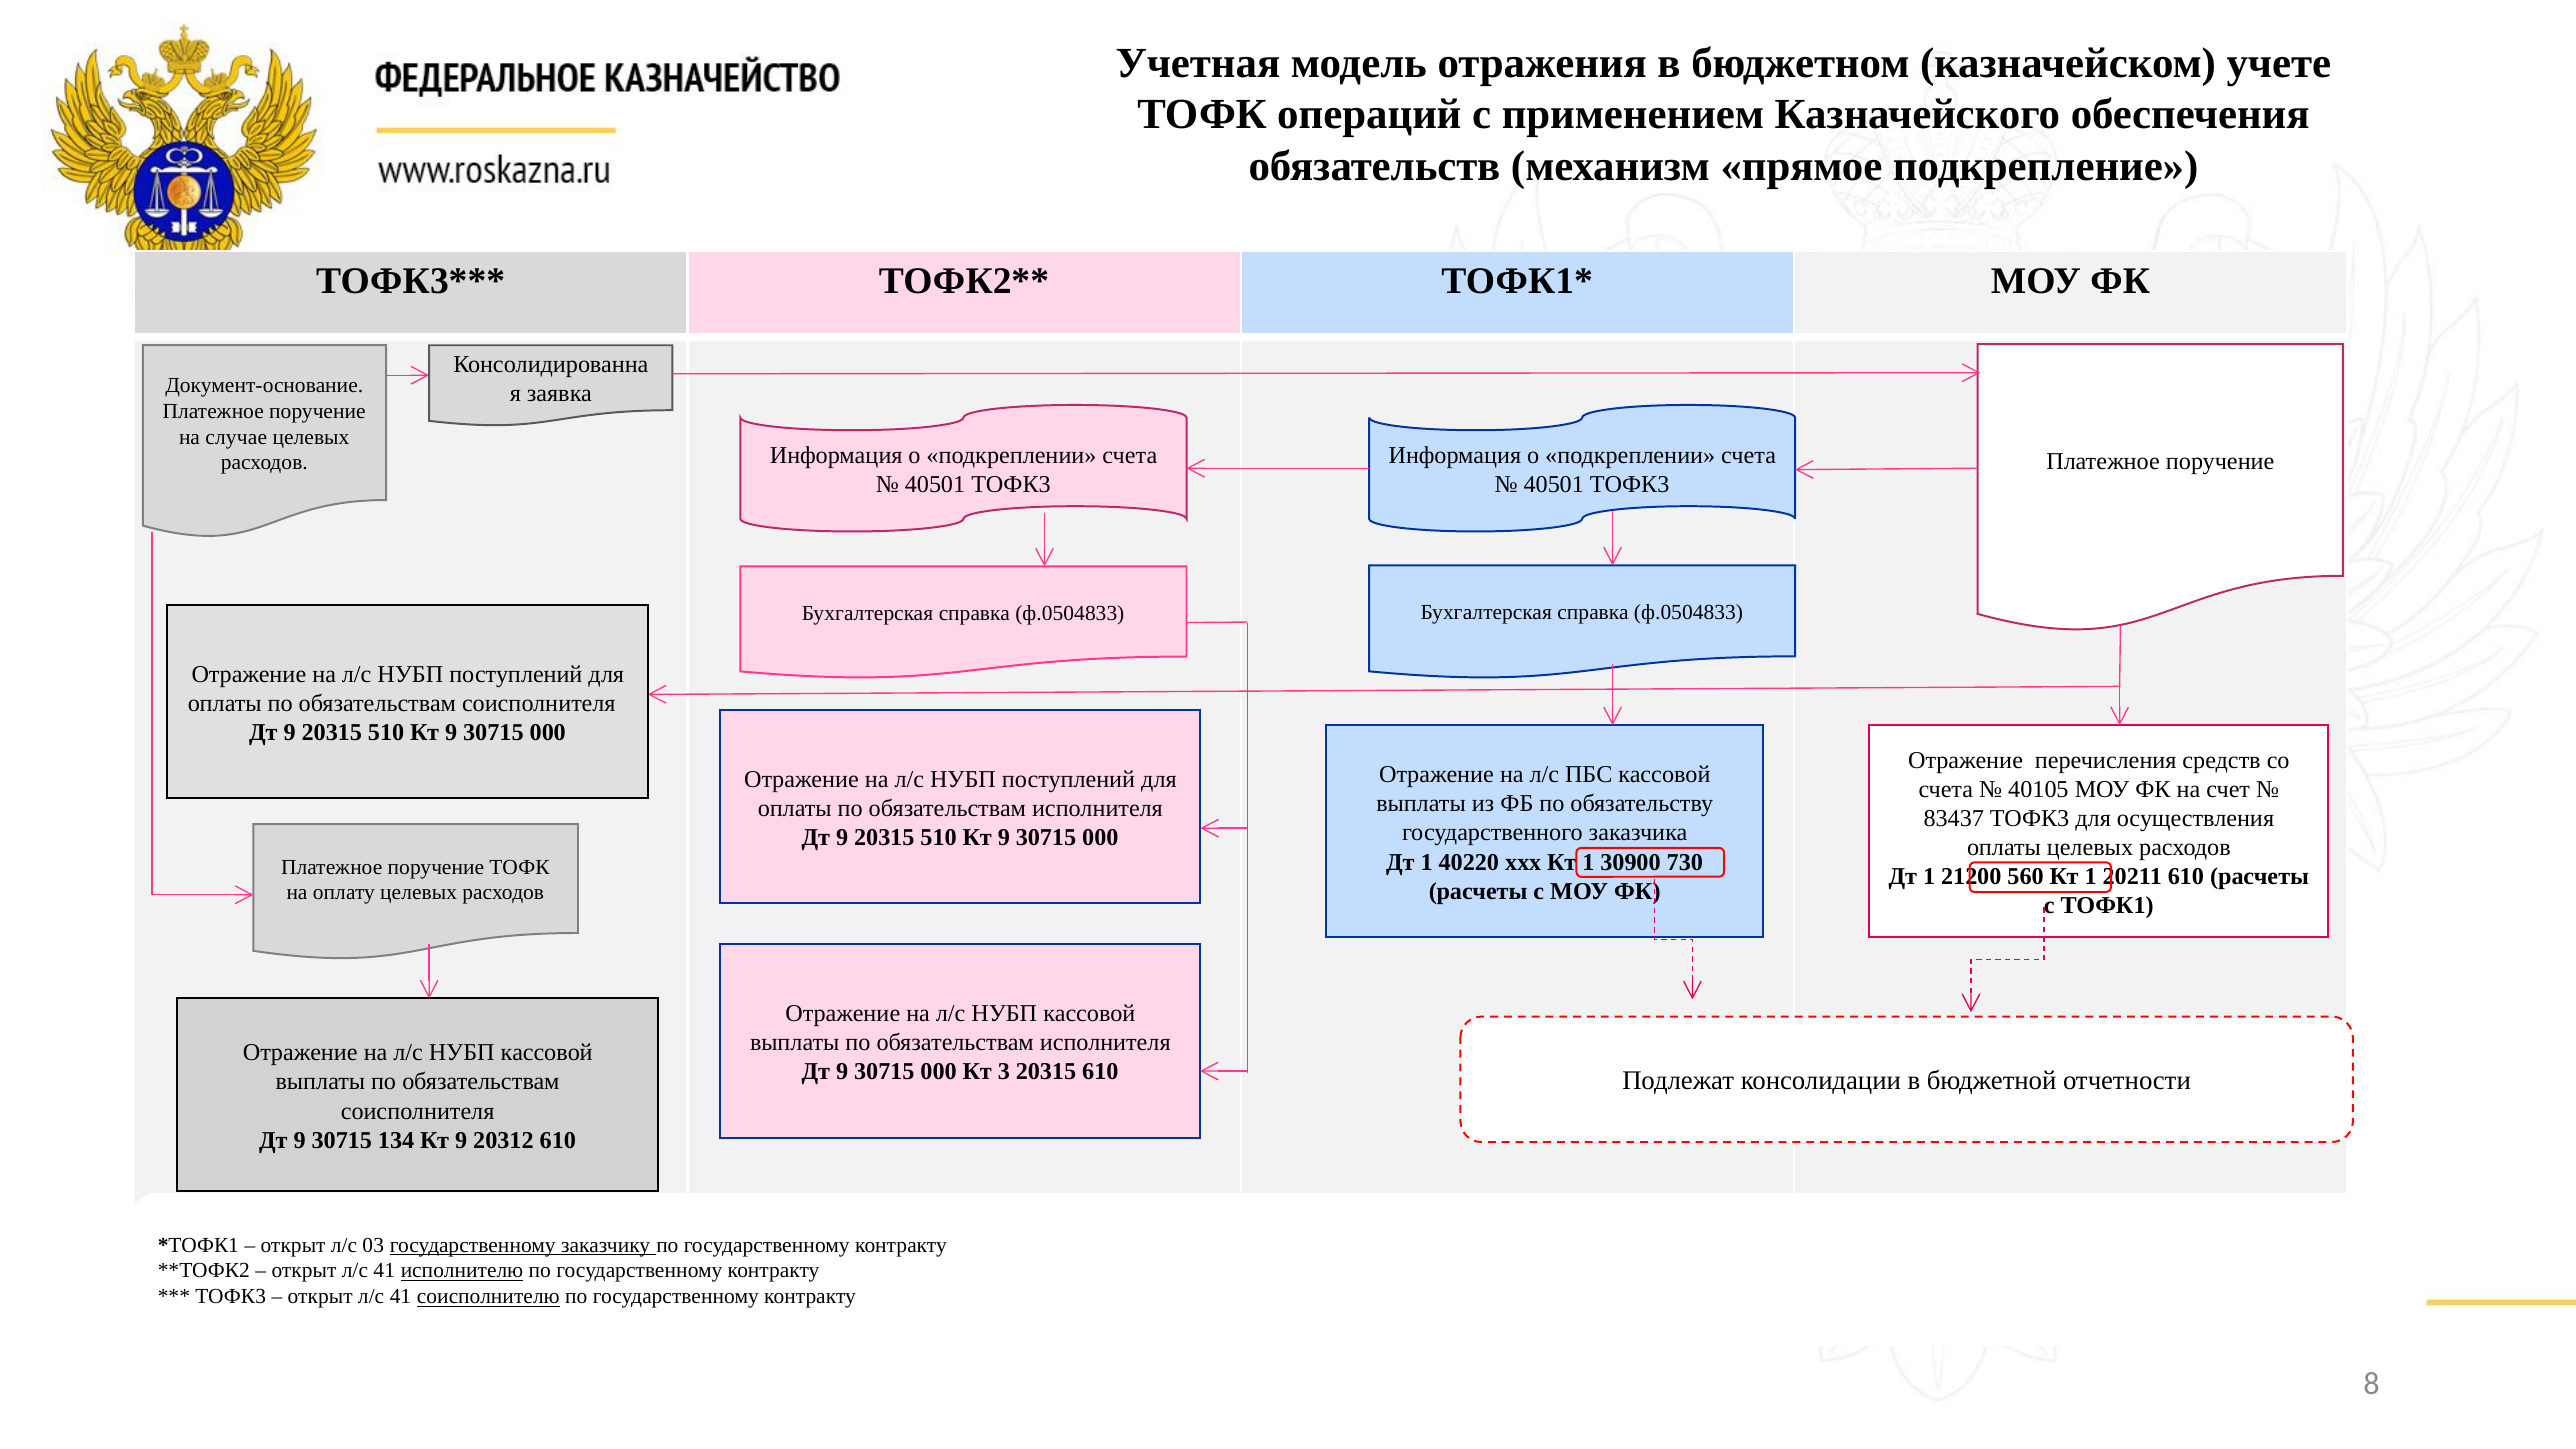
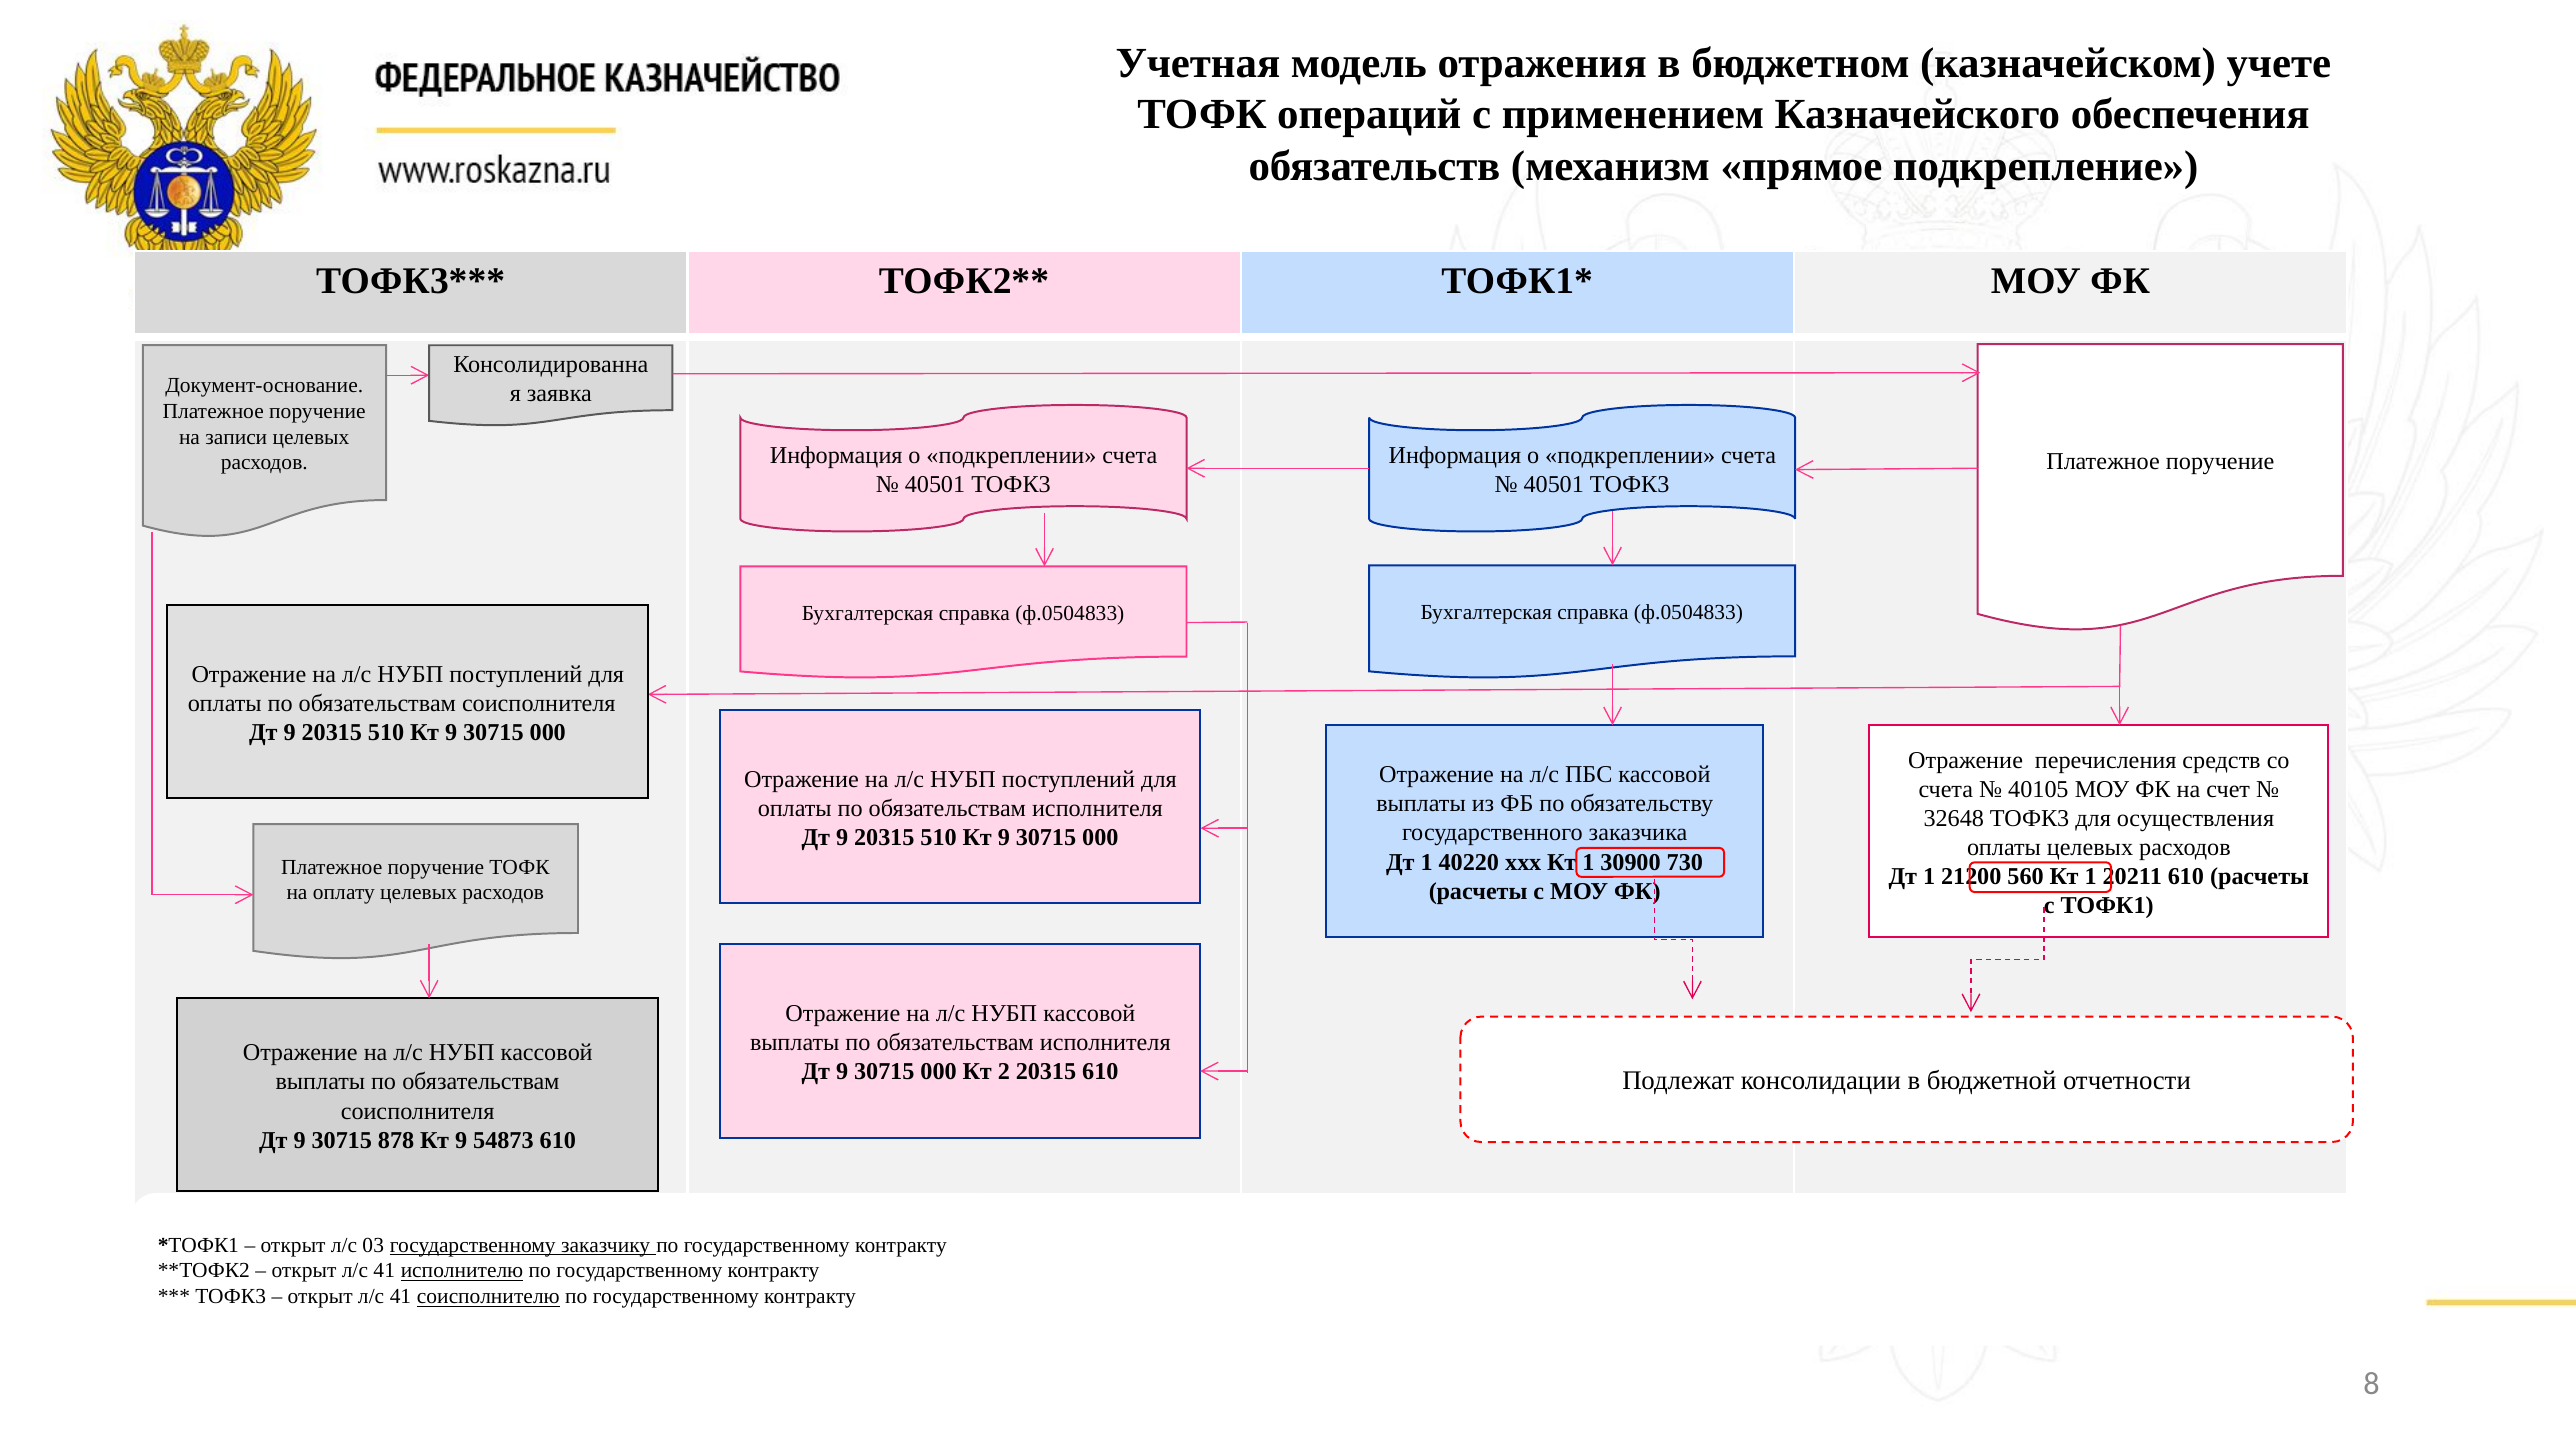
случае: случае -> записи
83437: 83437 -> 32648
3: 3 -> 2
134: 134 -> 878
20312: 20312 -> 54873
